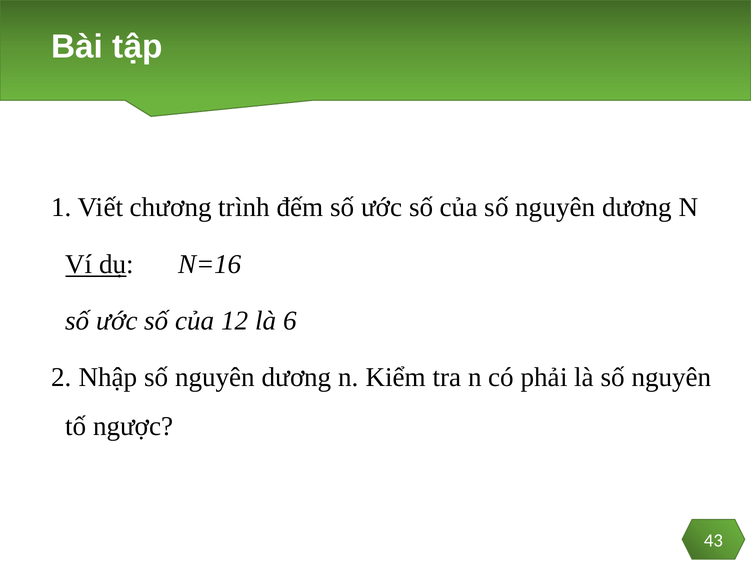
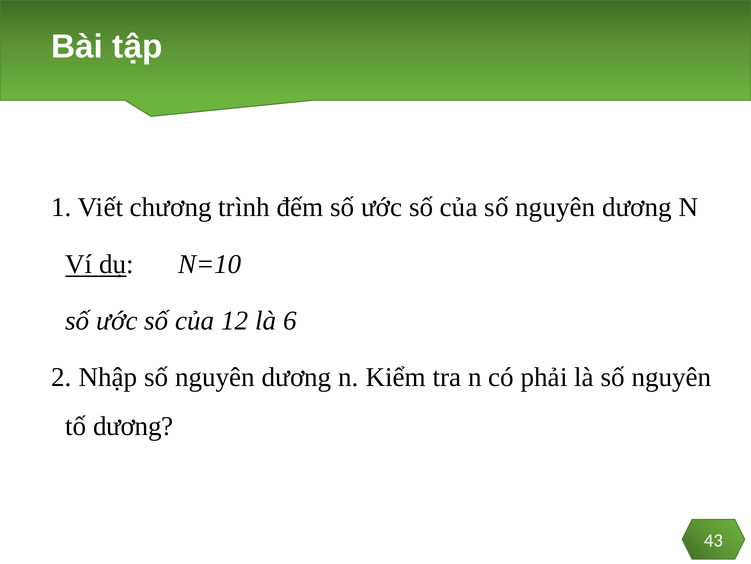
N=16: N=16 -> N=10
tố ngược: ngược -> dương
